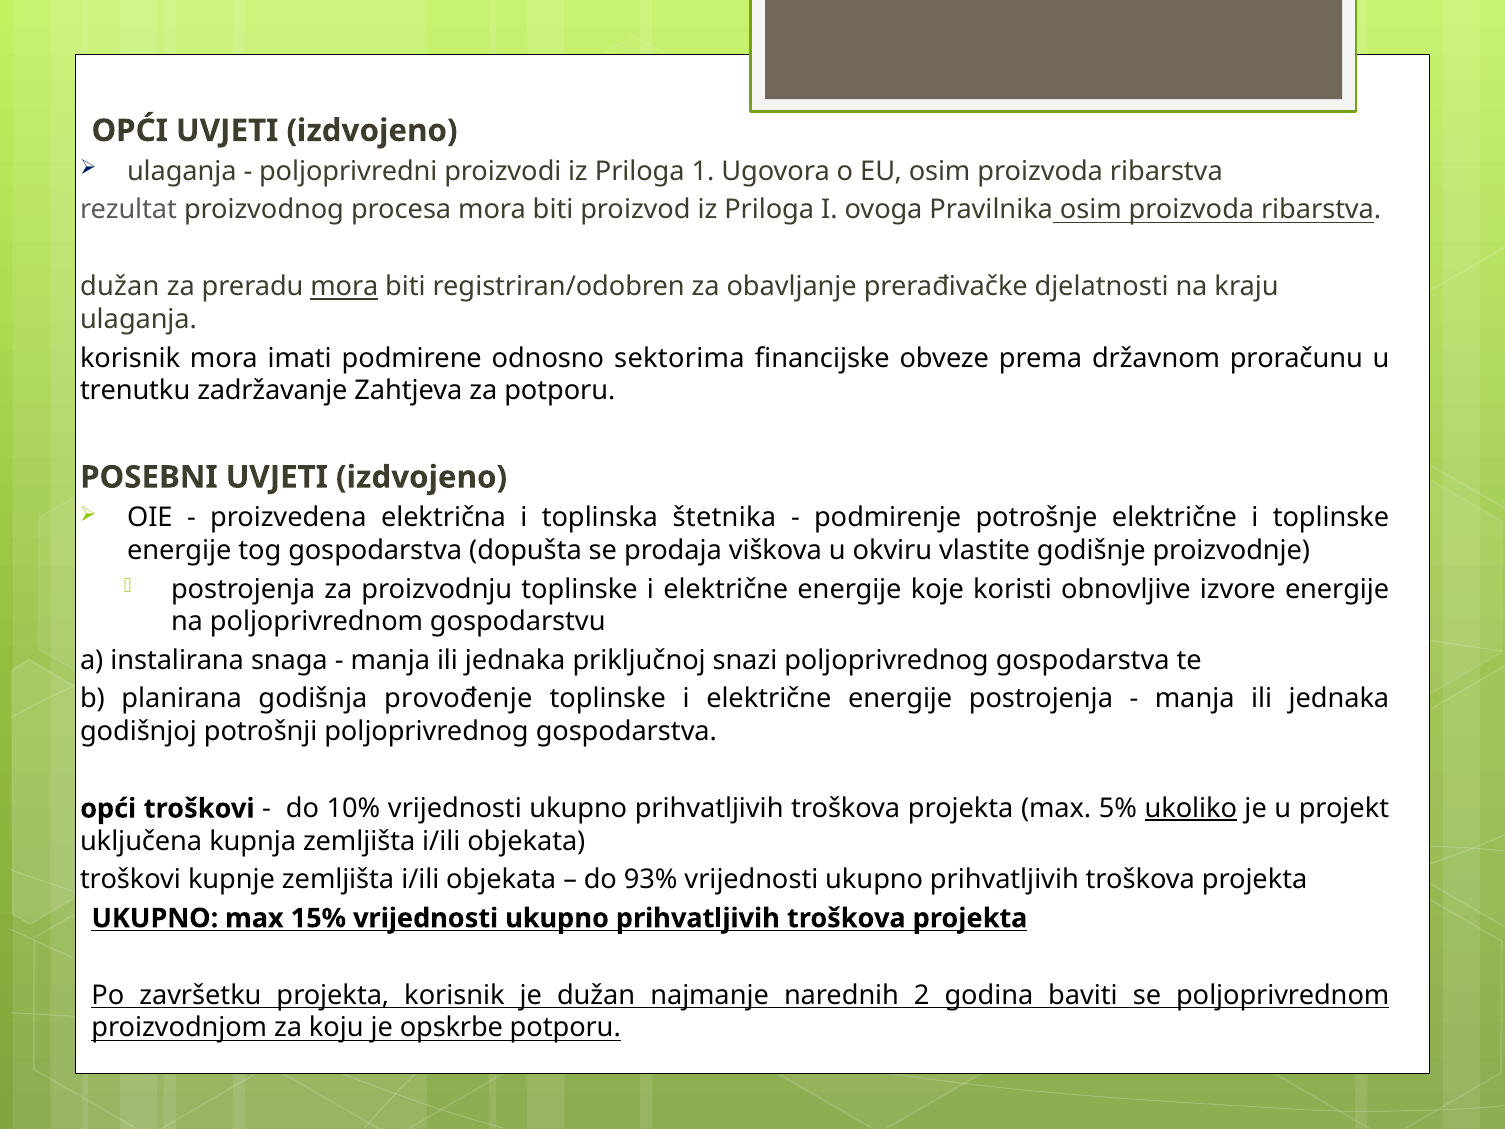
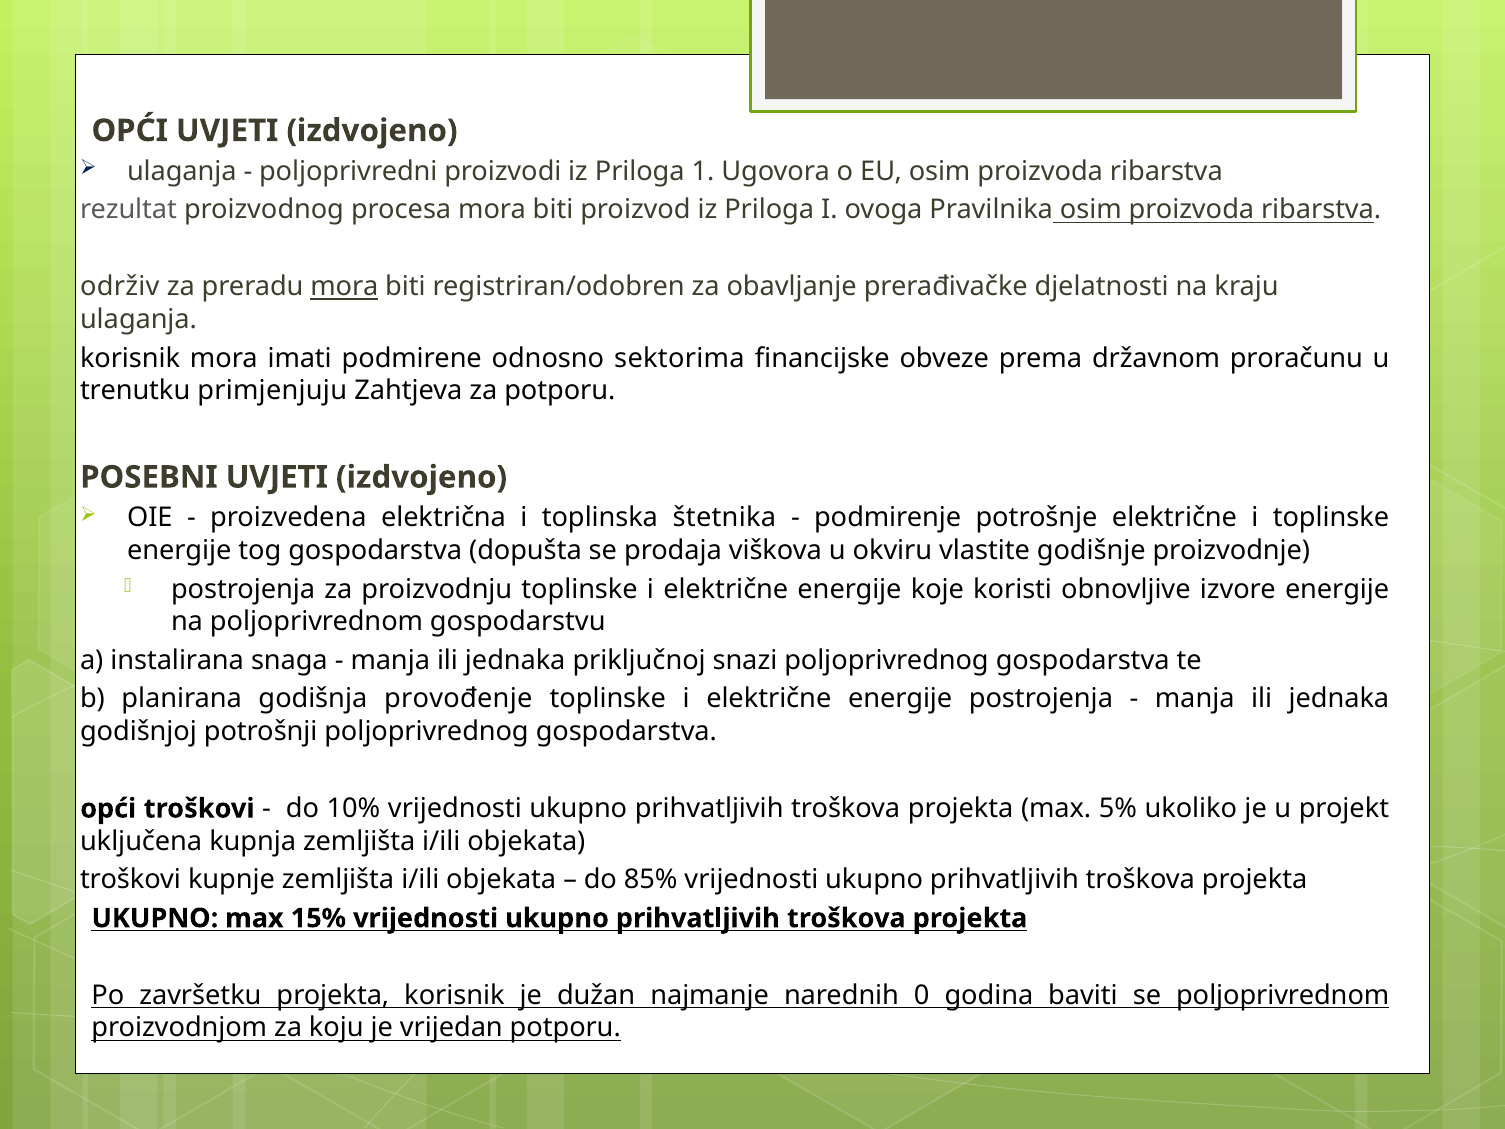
dužan at (120, 287): dužan -> održiv
zadržavanje: zadržavanje -> primjenjuju
ukoliko underline: present -> none
93%: 93% -> 85%
2: 2 -> 0
opskrbe: opskrbe -> vrijedan
